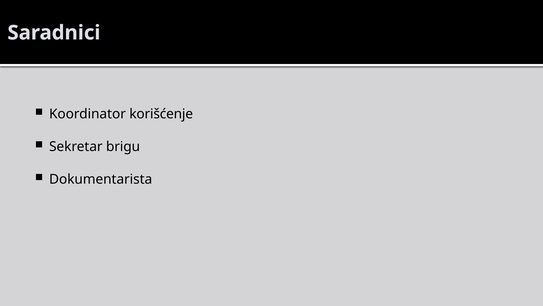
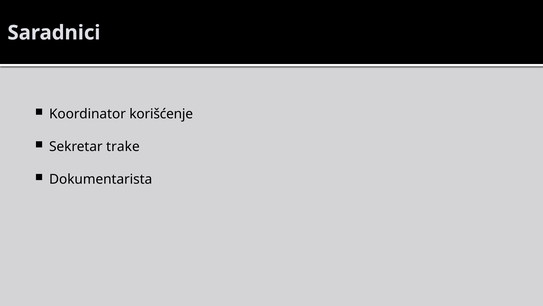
brigu: brigu -> trake
